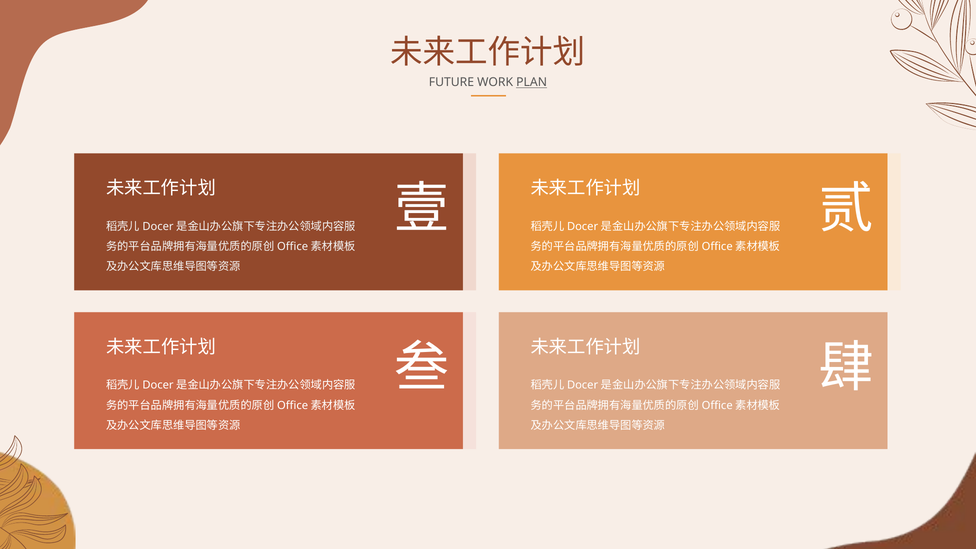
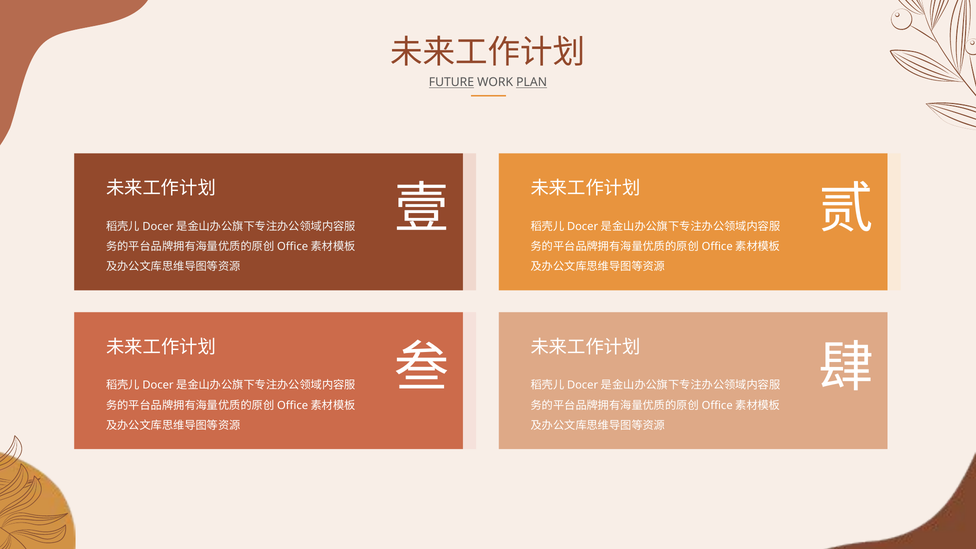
FUTURE underline: none -> present
